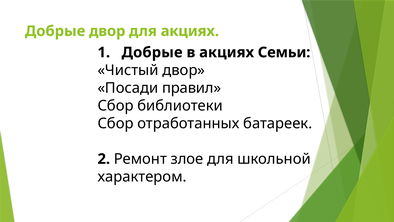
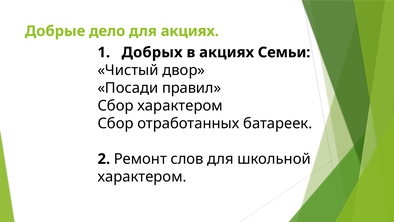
Добрые двор: двор -> дело
Добрые at (152, 52): Добрые -> Добрых
Сбор библиотеки: библиотеки -> характером
злое: злое -> слов
